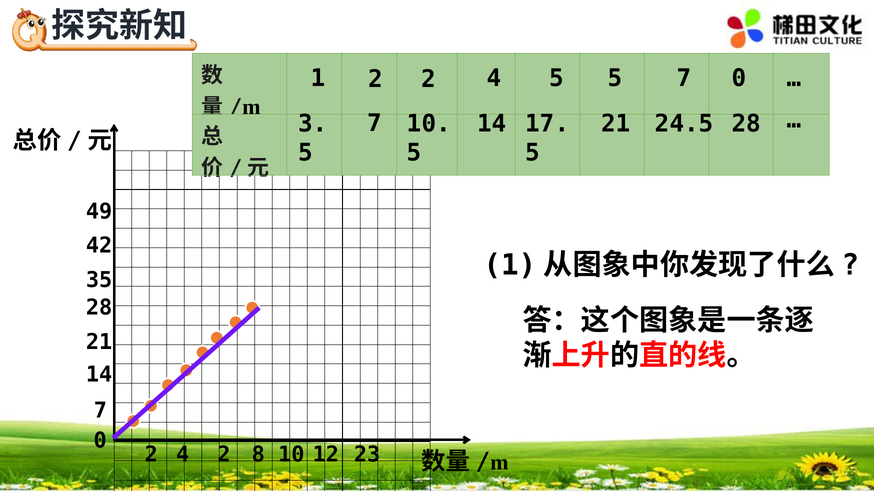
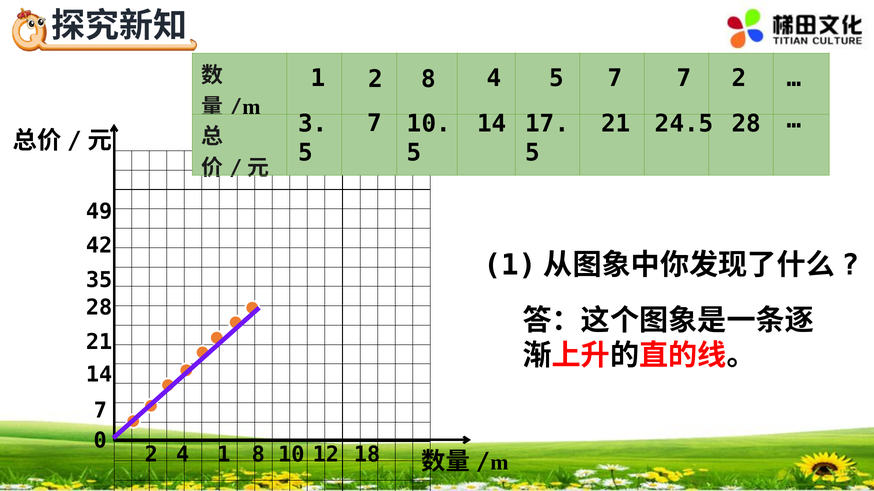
2 2: 2 -> 8
4 5 5: 5 -> 7
7 0: 0 -> 2
4 2: 2 -> 1
23: 23 -> 18
